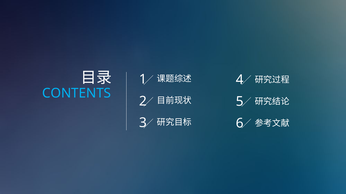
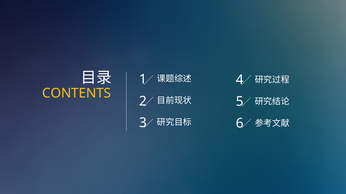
CONTENTS colour: light blue -> yellow
